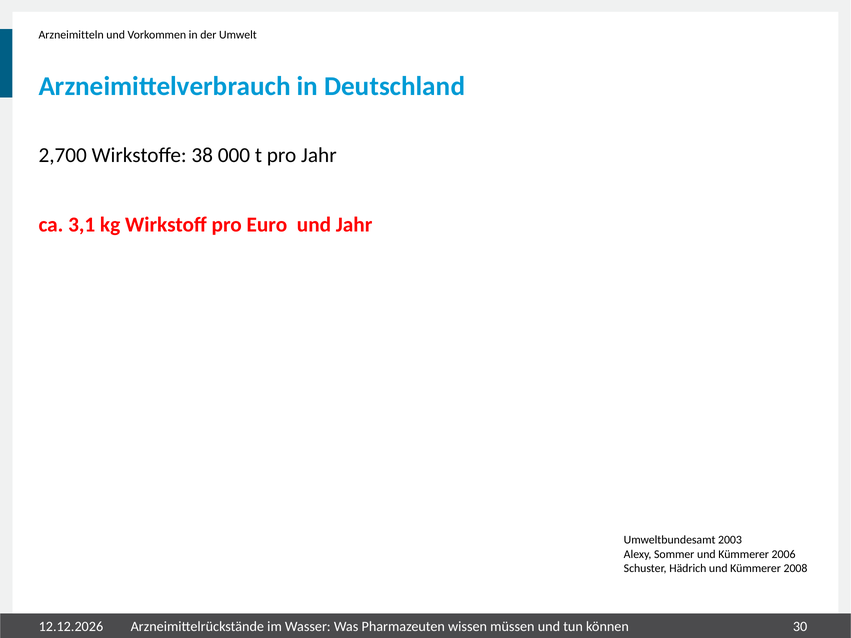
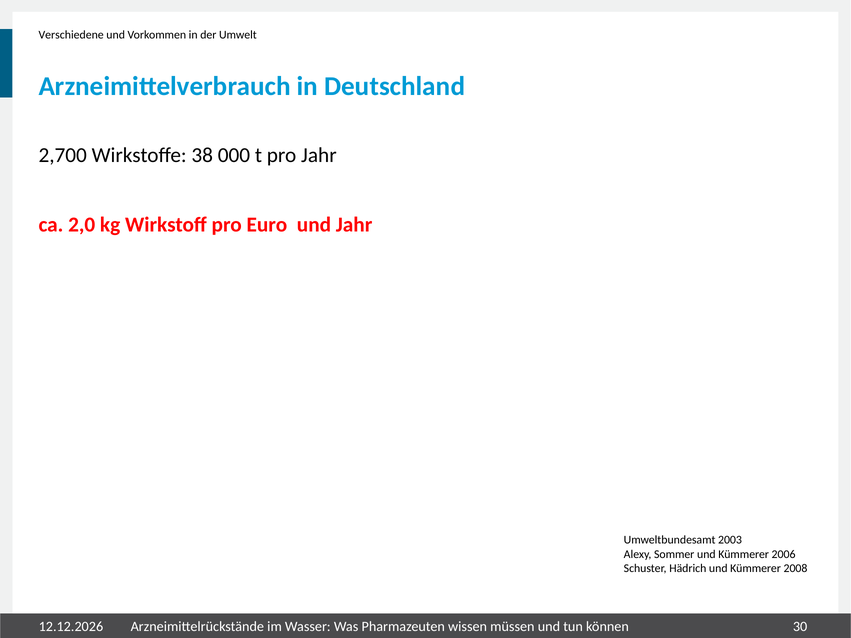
Arzneimitteln: Arzneimitteln -> Verschiedene
3,1: 3,1 -> 2,0
